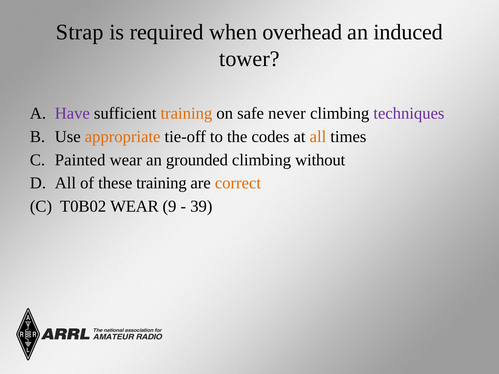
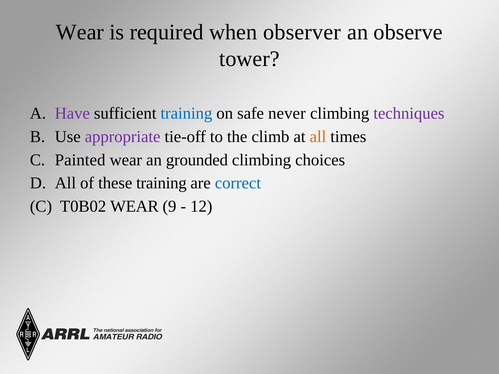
Strap at (80, 32): Strap -> Wear
overhead: overhead -> observer
induced: induced -> observe
training at (186, 113) colour: orange -> blue
appropriate colour: orange -> purple
codes: codes -> climb
without: without -> choices
correct colour: orange -> blue
39: 39 -> 12
